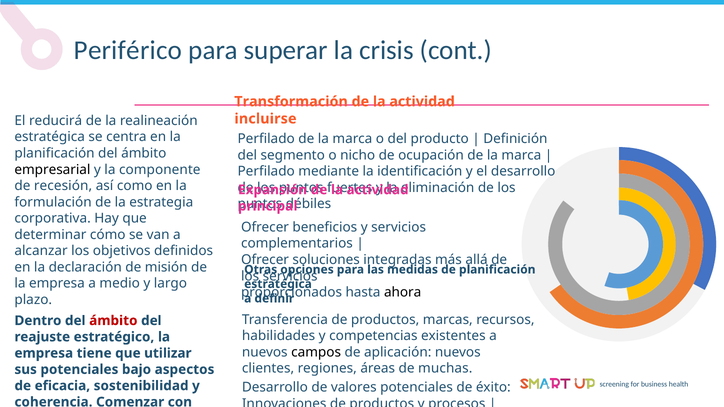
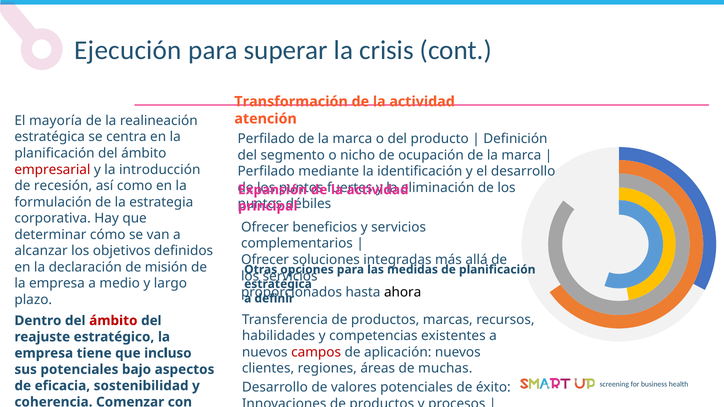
Periférico: Periférico -> Ejecución
incluirse: incluirse -> atención
reducirá: reducirá -> mayoría
empresarial colour: black -> red
componente: componente -> introducción
campos colour: black -> red
utilizar: utilizar -> incluso
